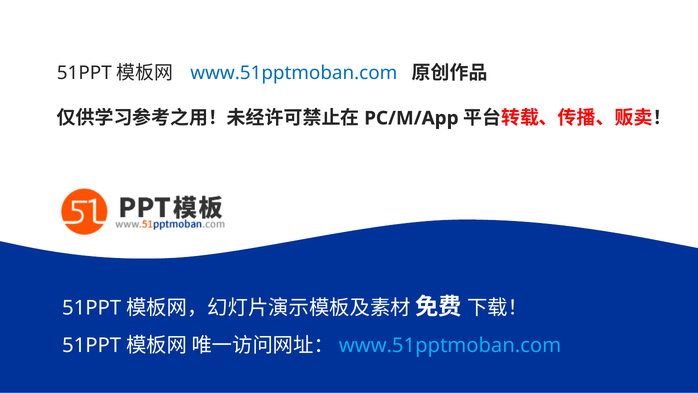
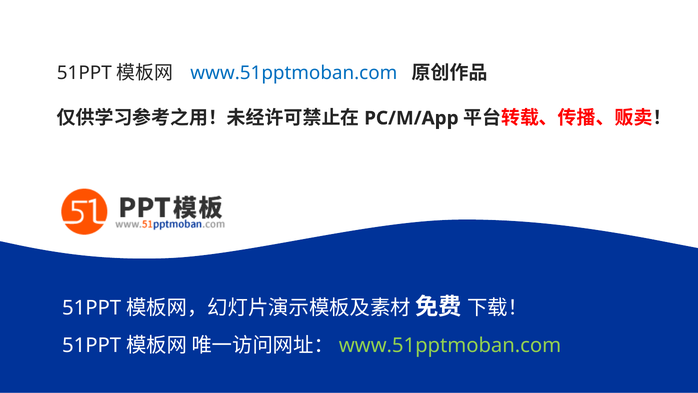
www.51pptmoban.com at (450, 345) colour: light blue -> light green
